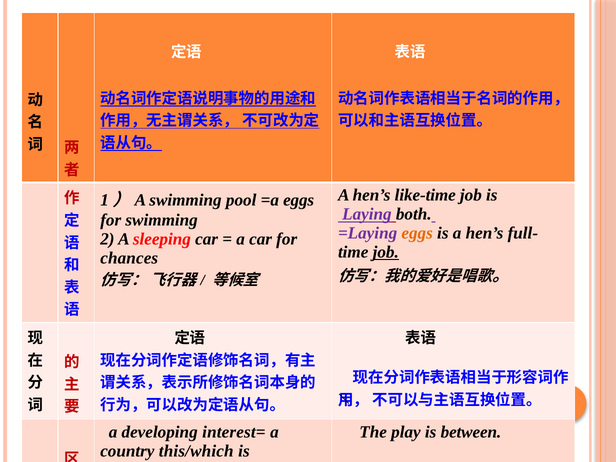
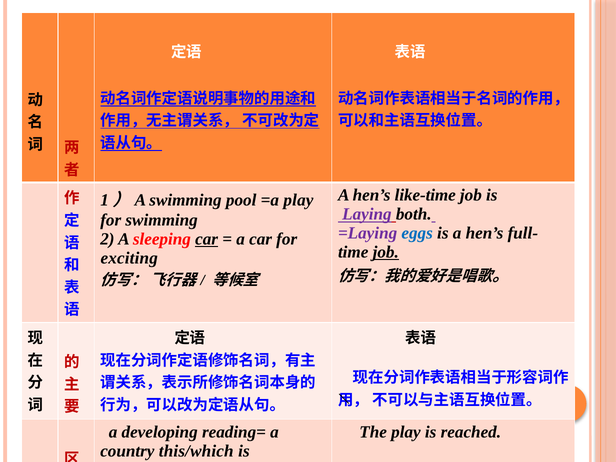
=a eggs: eggs -> play
eggs at (417, 233) colour: orange -> blue
car at (207, 239) underline: none -> present
chances: chances -> exciting
interest=: interest= -> reading=
between: between -> reached
